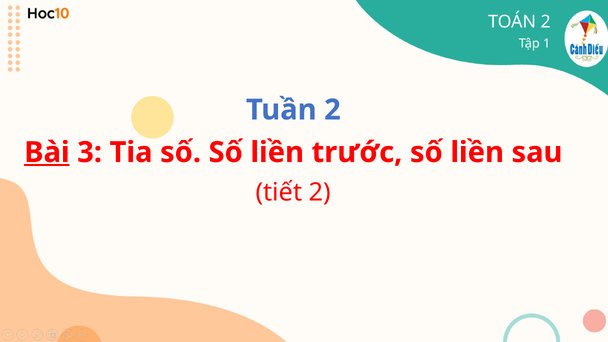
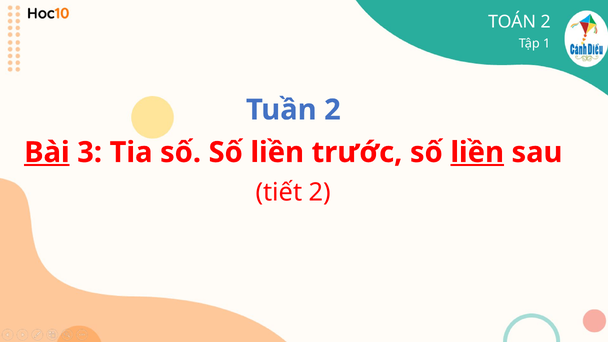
liền at (477, 152) underline: none -> present
